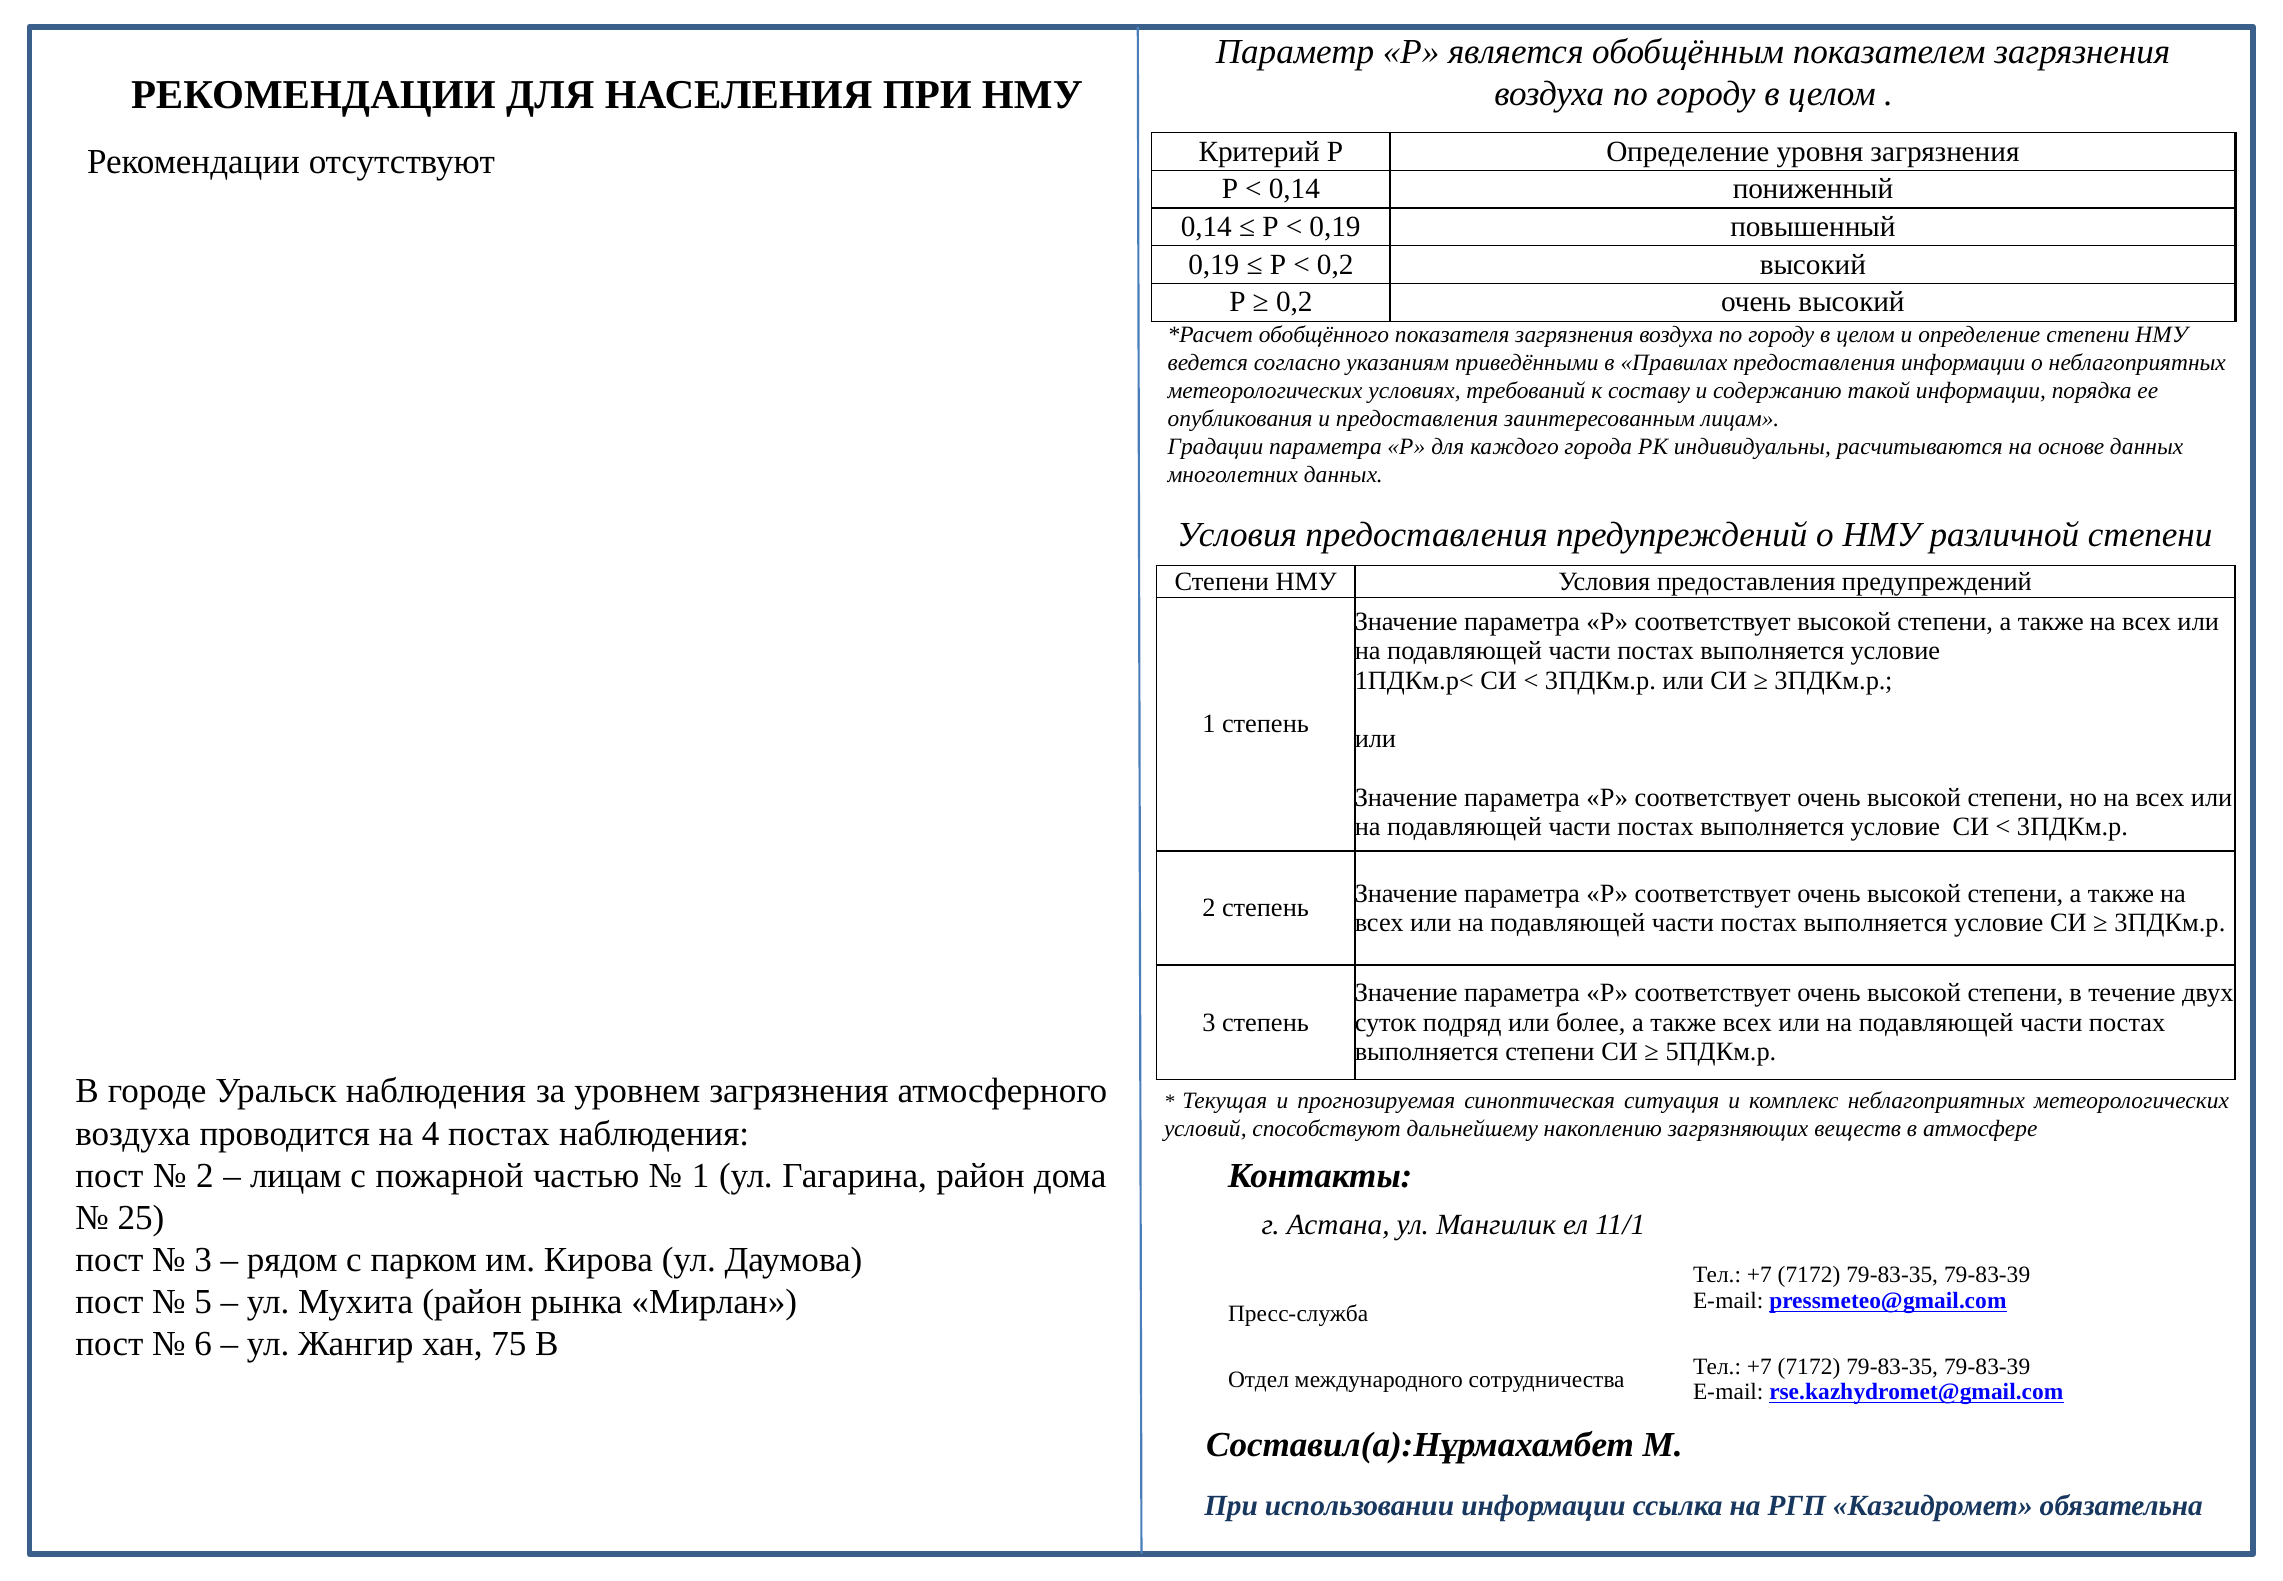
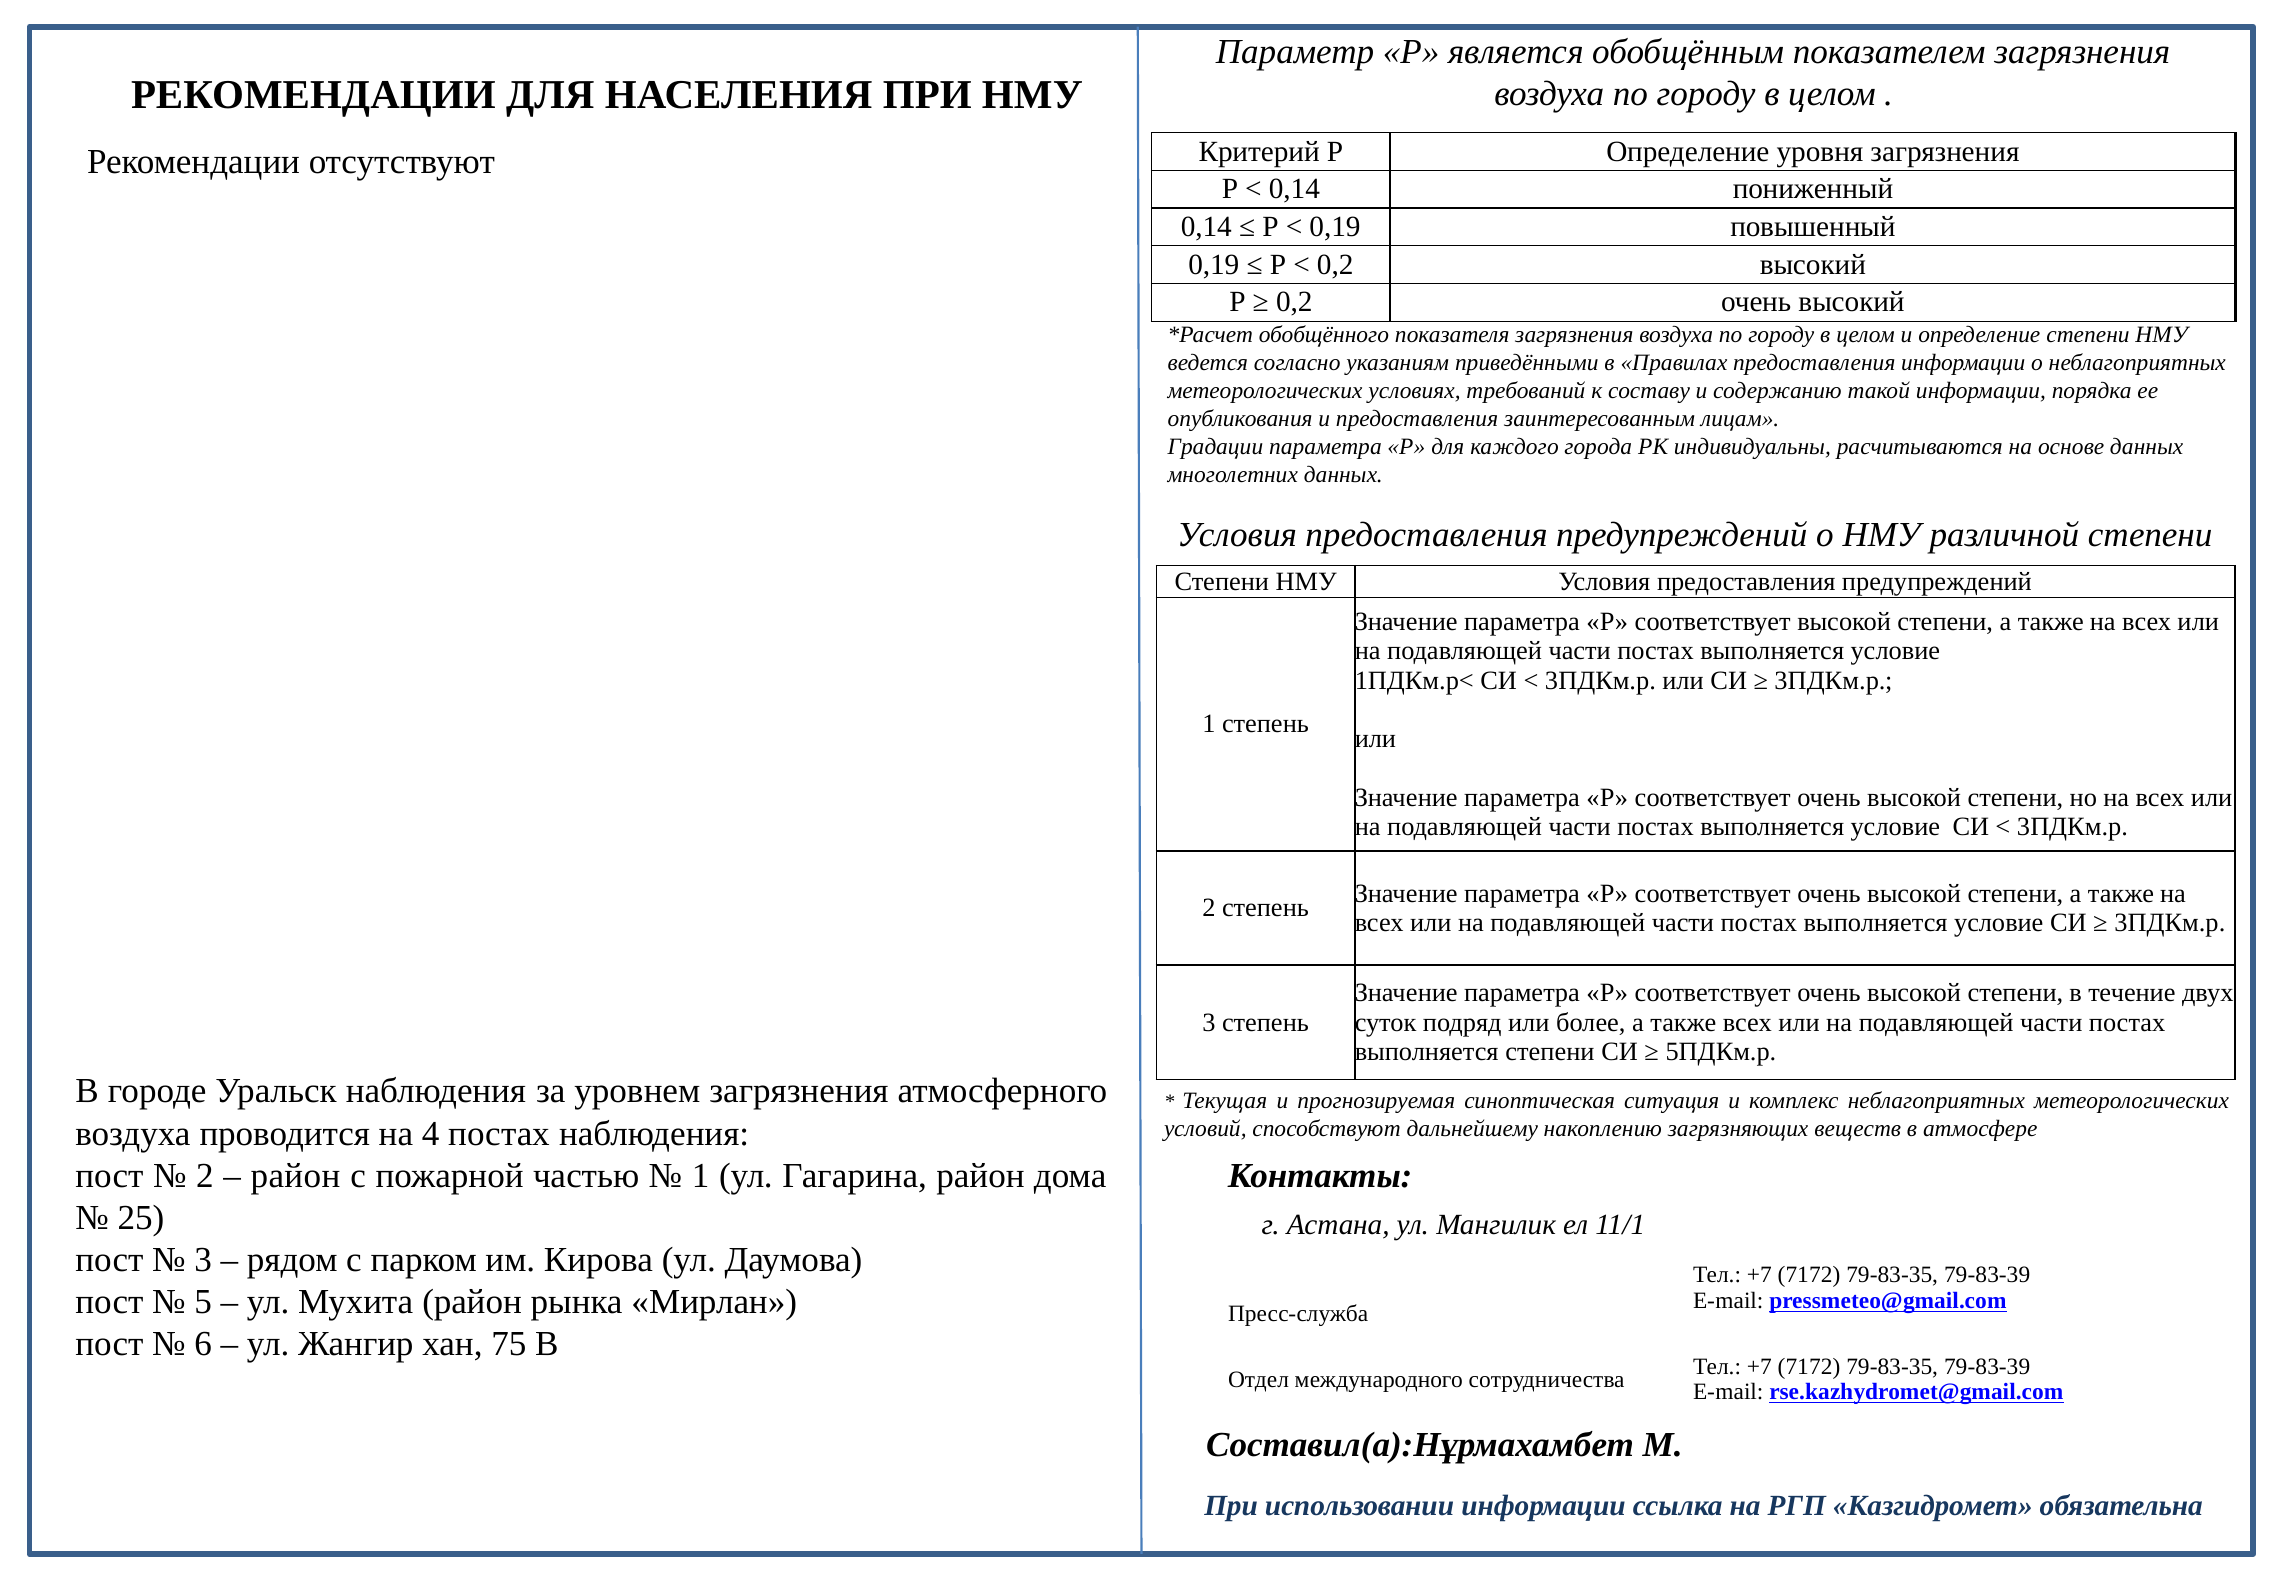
лицам at (296, 1175): лицам -> район
